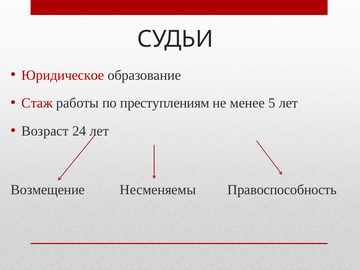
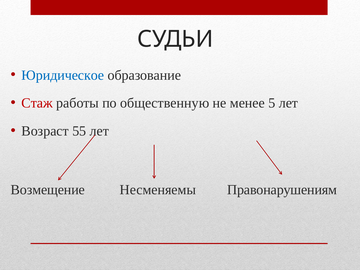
Юридическое colour: red -> blue
преступлениям: преступлениям -> общественную
24: 24 -> 55
Правоспособность: Правоспособность -> Правонарушениям
